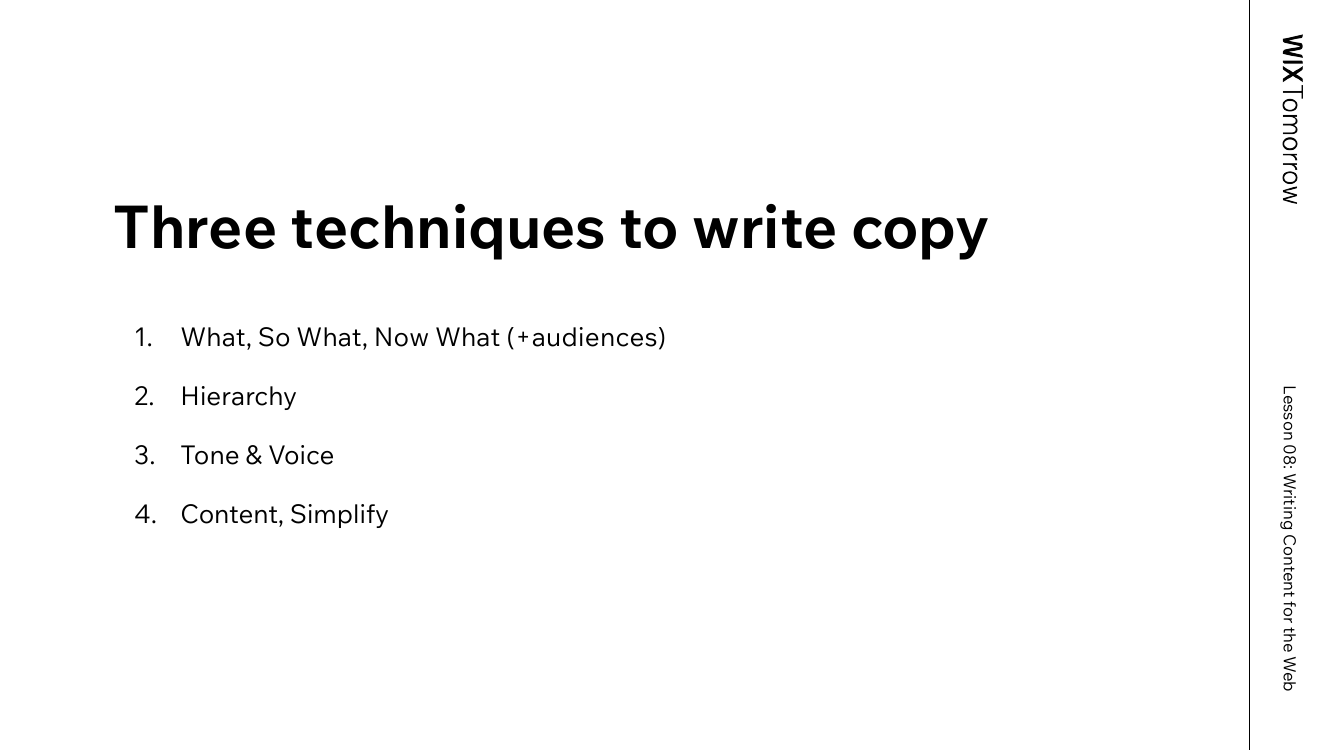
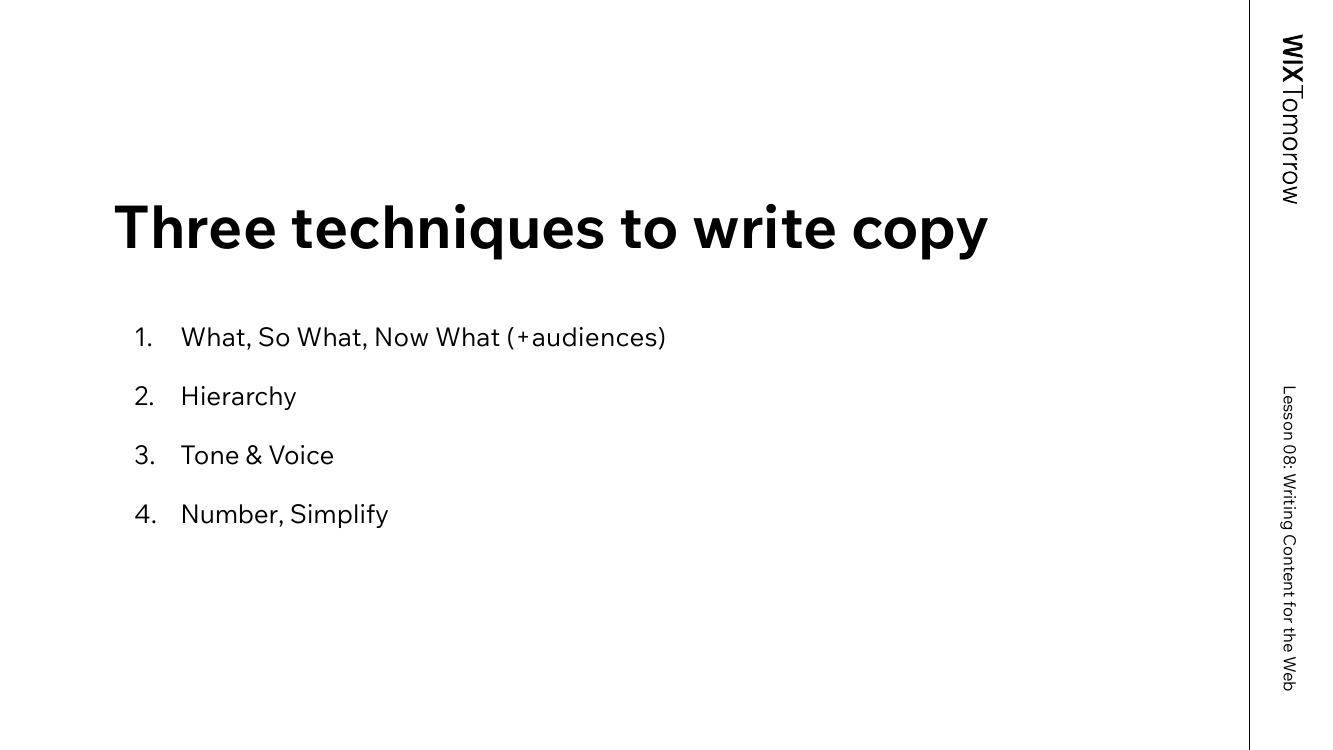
Content: Content -> Number
